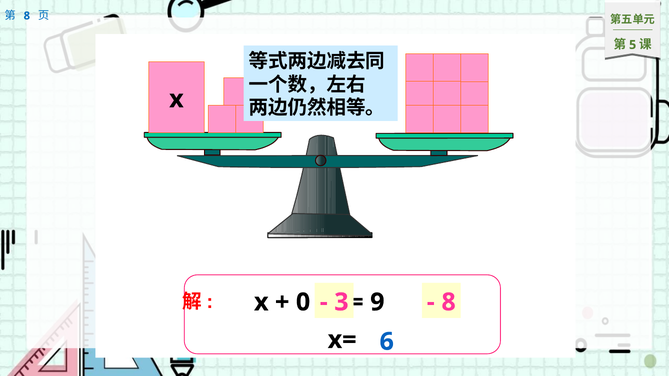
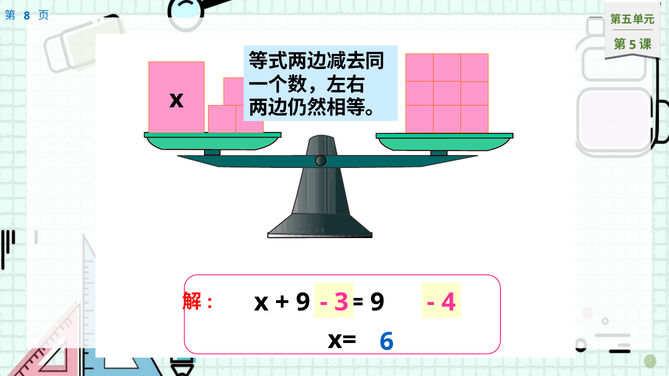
0 at (303, 302): 0 -> 9
8 at (449, 302): 8 -> 4
